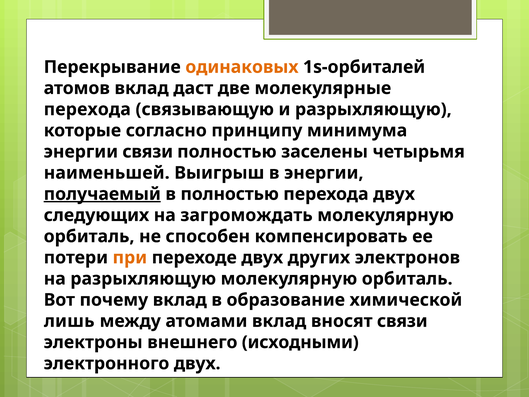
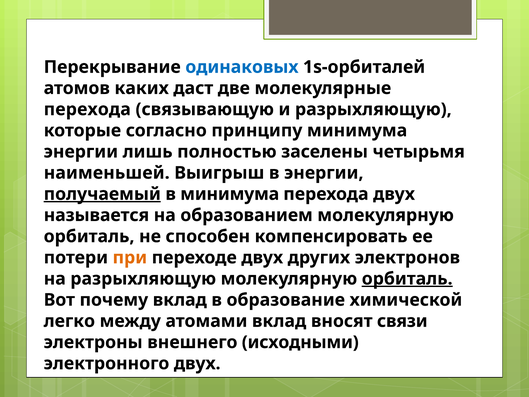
одинаковых colour: orange -> blue
атомов вклад: вклад -> каких
энергии связи: связи -> лишь
в полностью: полностью -> минимума
следующих: следующих -> называется
загромождать: загромождать -> образованием
орбиталь at (407, 279) underline: none -> present
лишь: лишь -> легко
